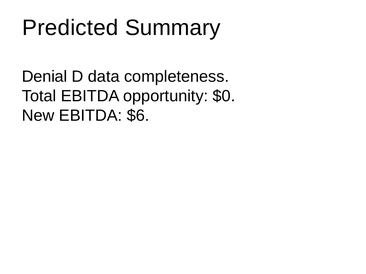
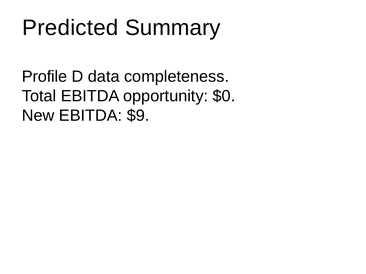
Denial: Denial -> Profile
$6: $6 -> $9
